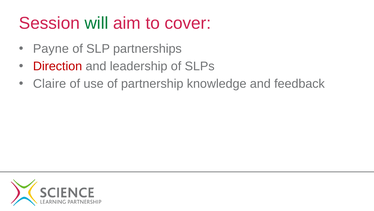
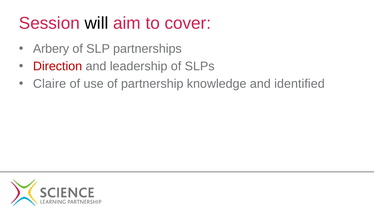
will colour: green -> black
Payne: Payne -> Arbery
feedback: feedback -> identified
